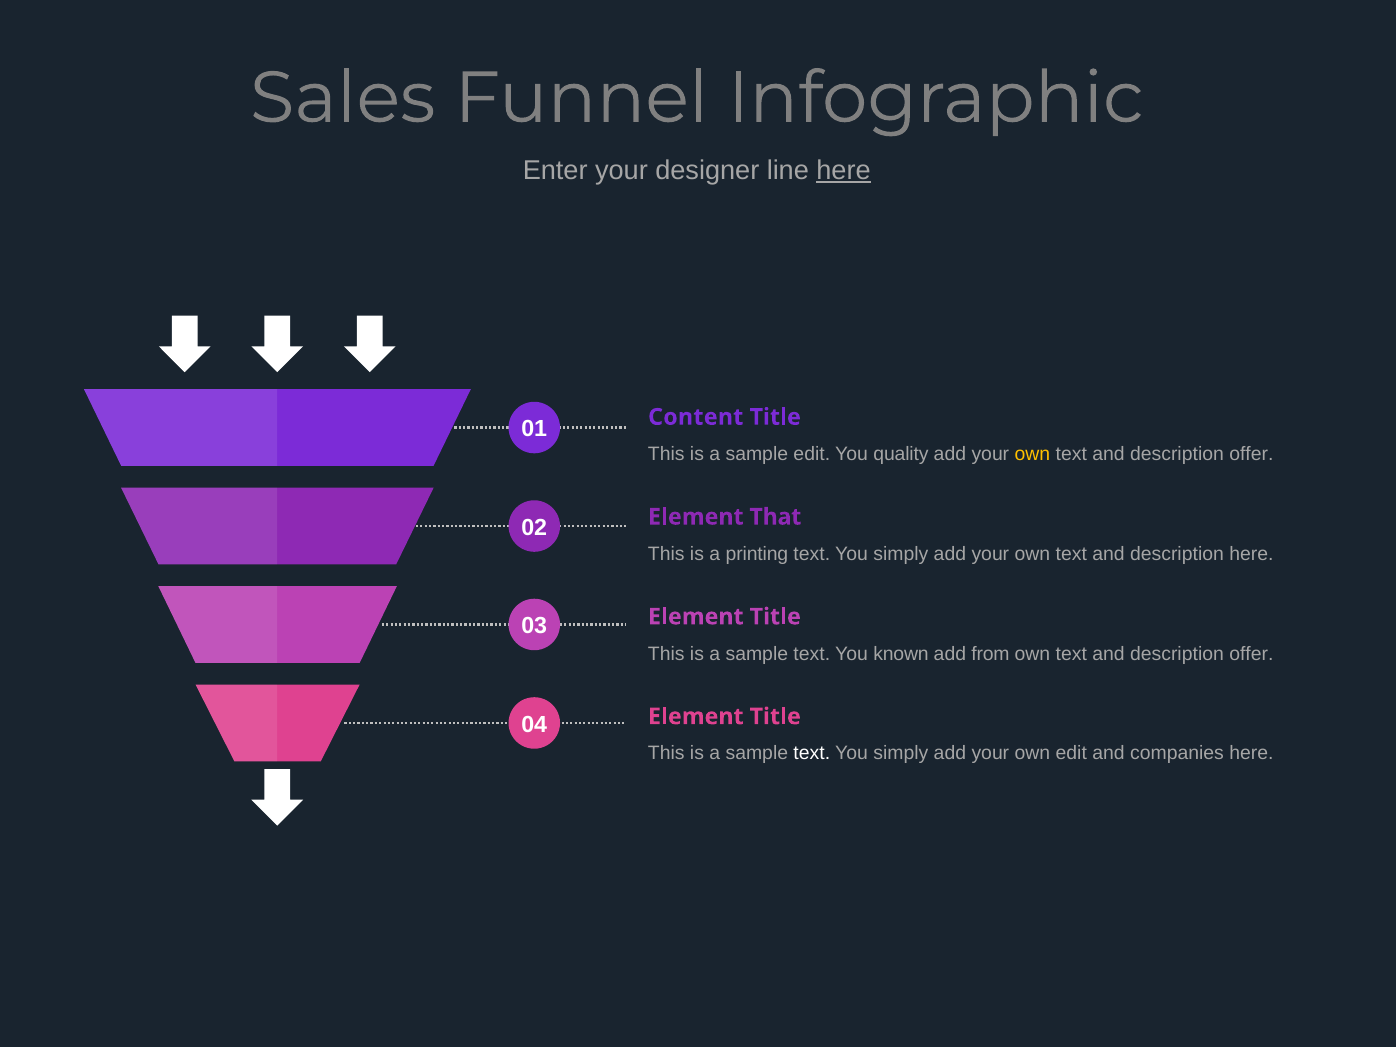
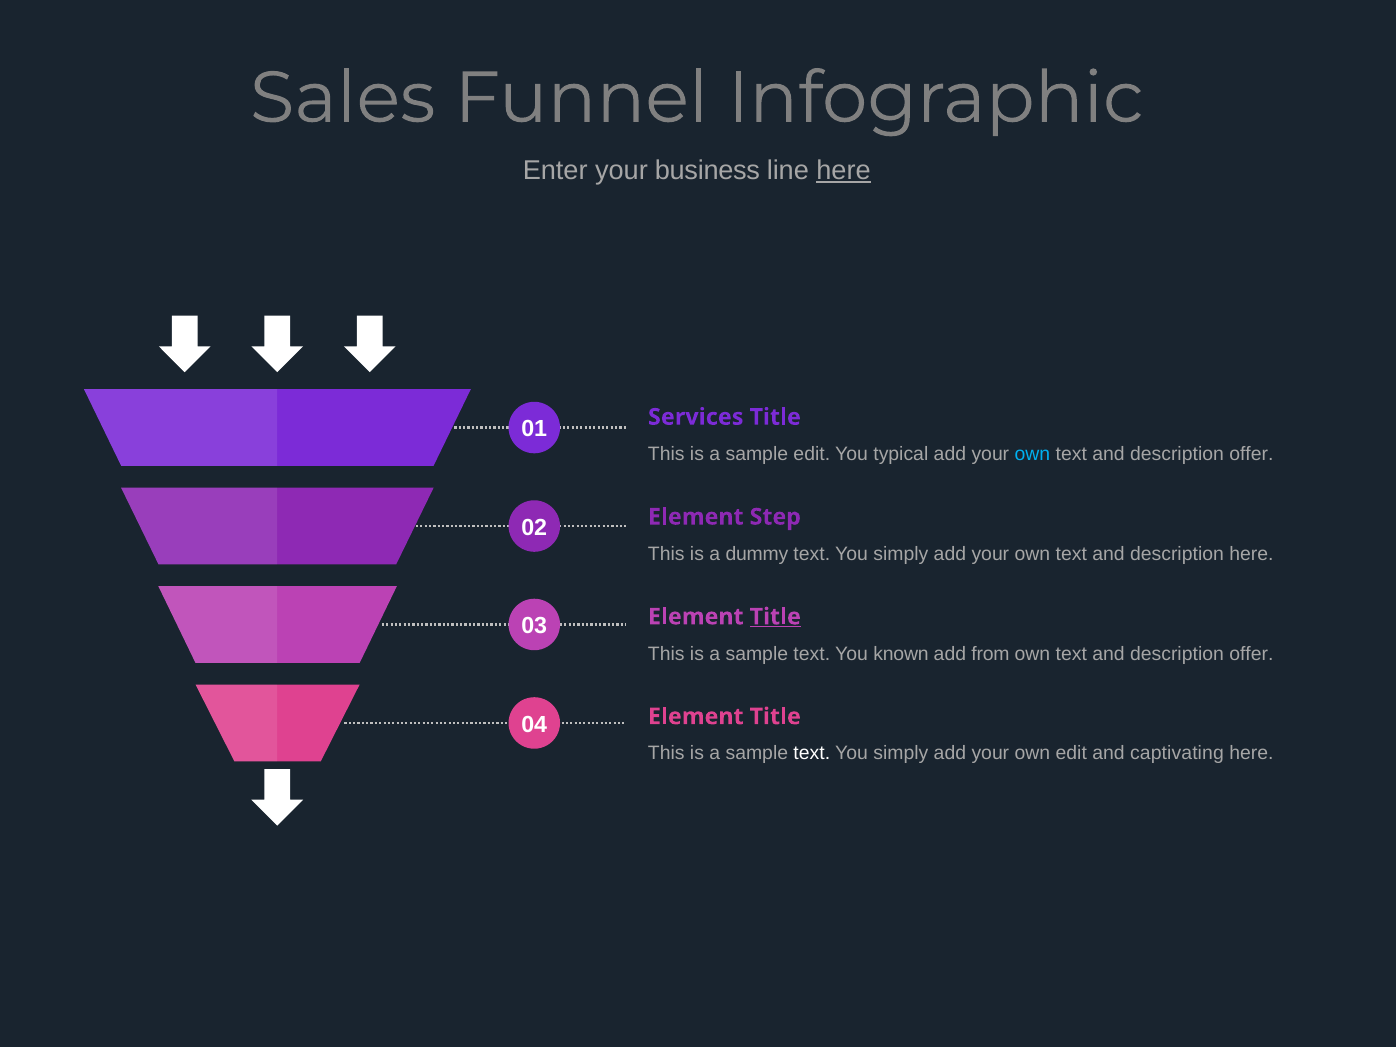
designer: designer -> business
Content: Content -> Services
quality: quality -> typical
own at (1032, 454) colour: yellow -> light blue
That: That -> Step
printing: printing -> dummy
Title at (775, 617) underline: none -> present
companies: companies -> captivating
